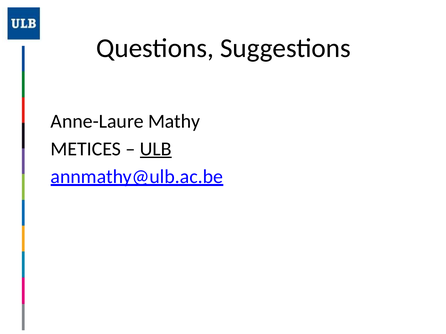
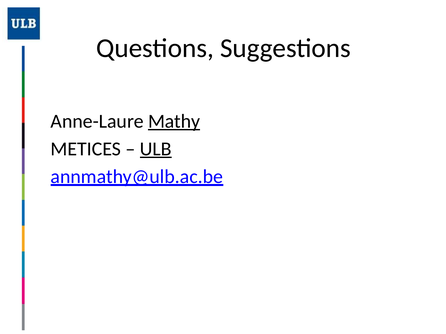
Mathy underline: none -> present
